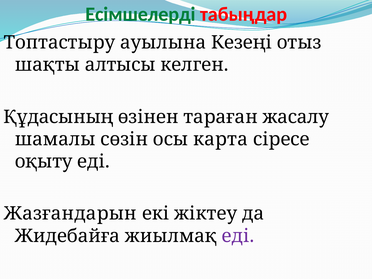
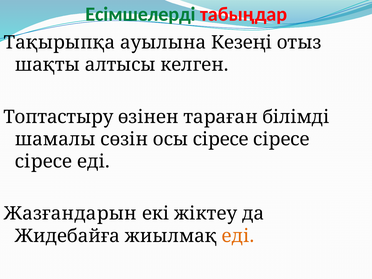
Топтастыру: Топтастыру -> Тақырыпқа
Құдасының: Құдасының -> Топтастыру
жасалу: жасалу -> білімді
осы карта: карта -> сіресе
оқыту at (44, 162): оқыту -> сіресе
еді at (238, 236) colour: purple -> orange
